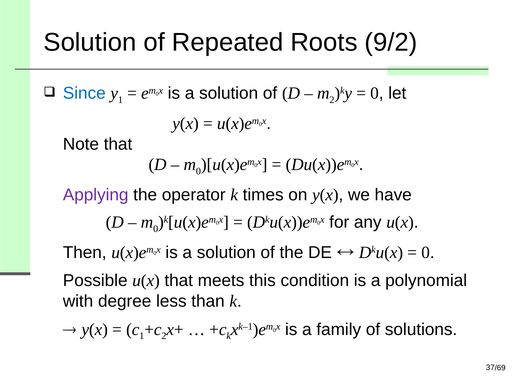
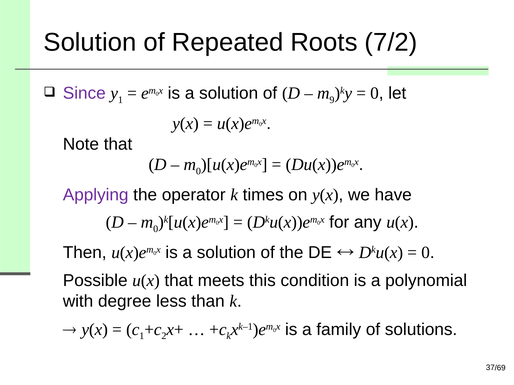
9/2: 9/2 -> 7/2
Since colour: blue -> purple
2 at (332, 100): 2 -> 9
